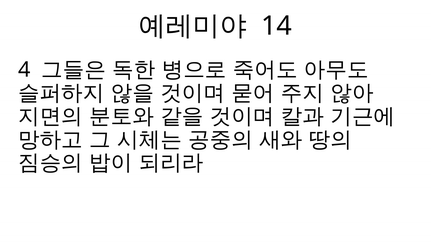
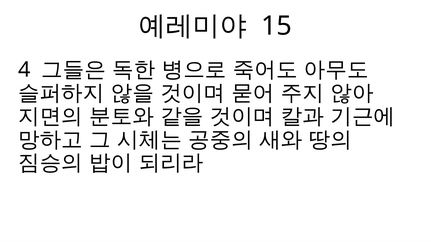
14: 14 -> 15
